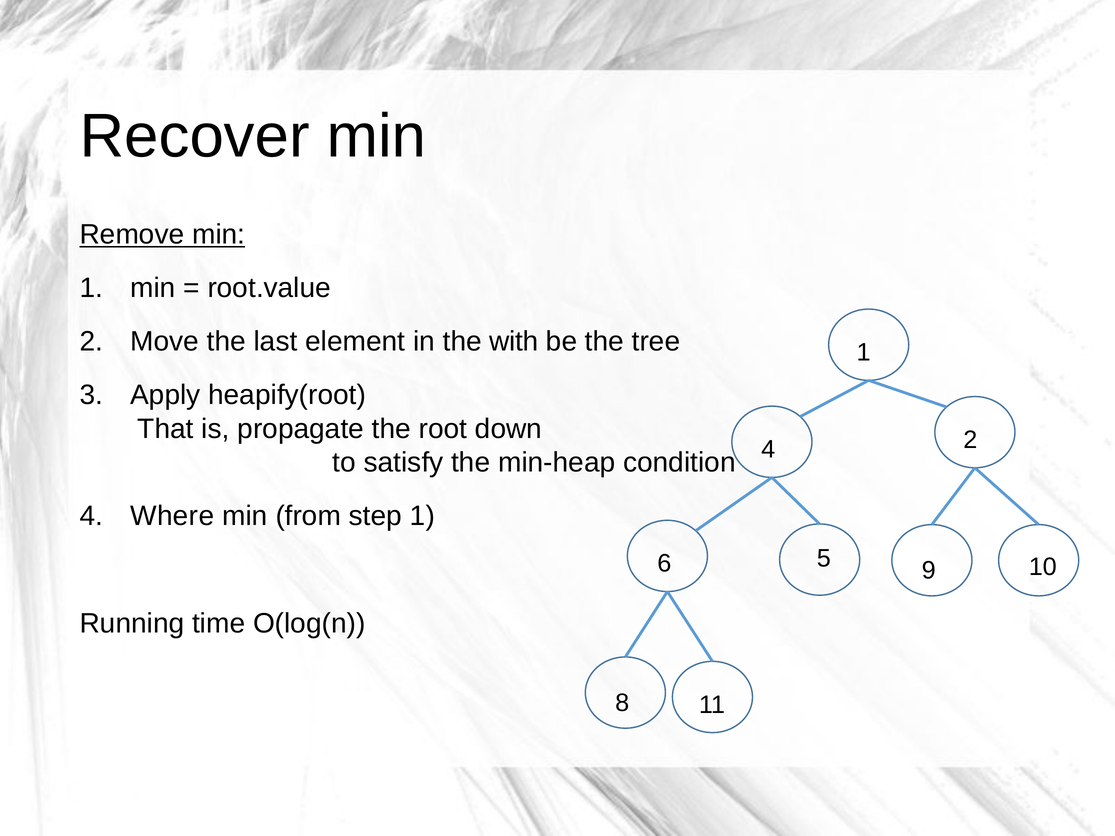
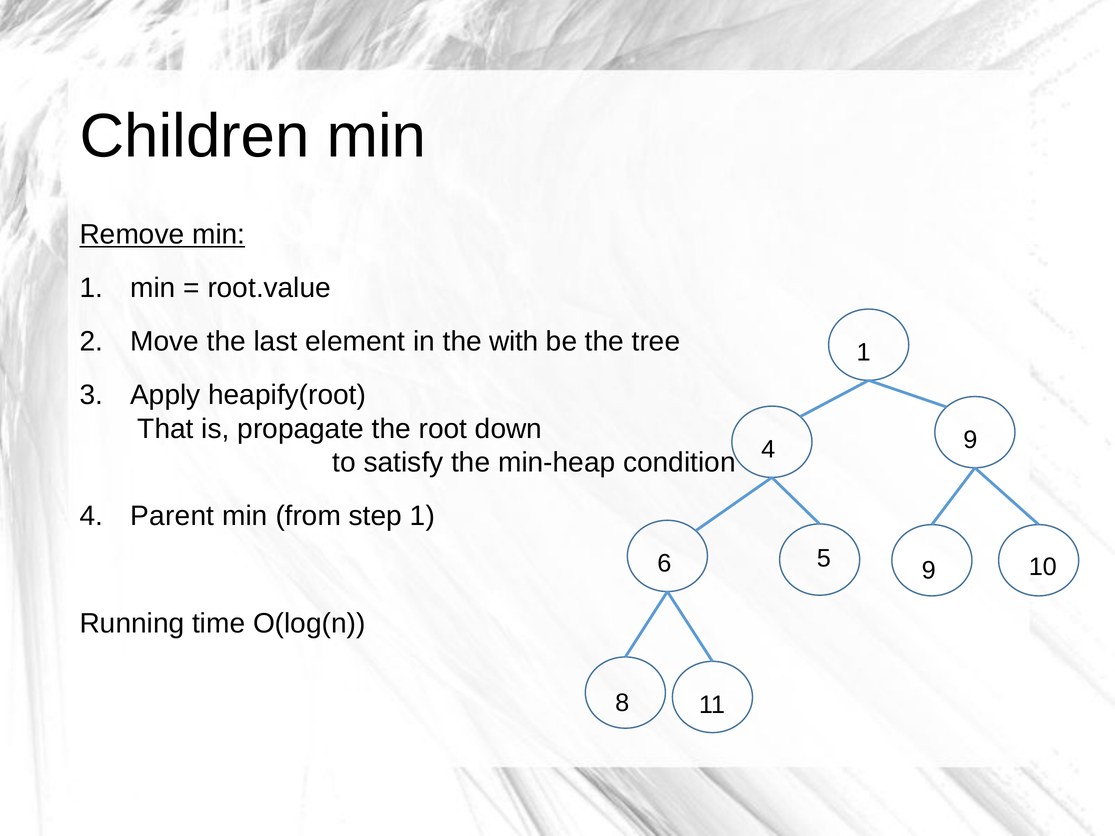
Recover: Recover -> Children
4 2: 2 -> 9
Where: Where -> Parent
